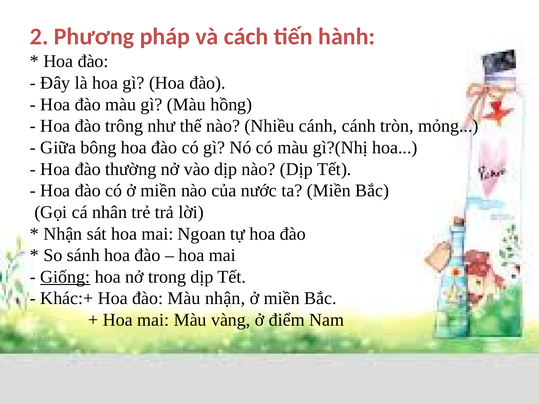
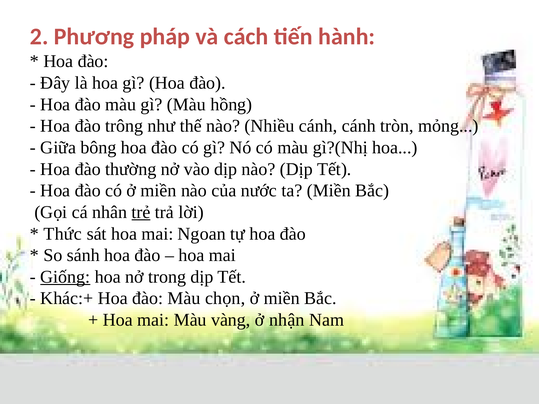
trẻ underline: none -> present
Nhận at (63, 234): Nhận -> Thức
Màu nhận: nhận -> chọn
điểm: điểm -> nhận
